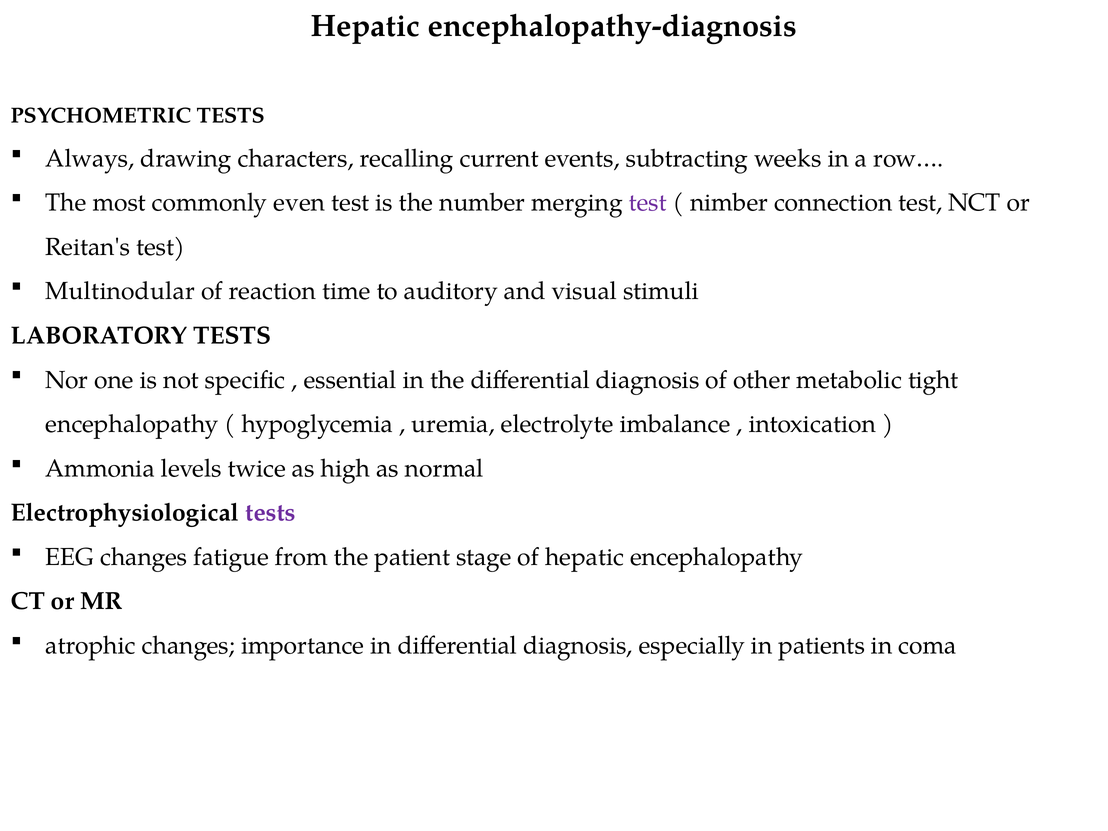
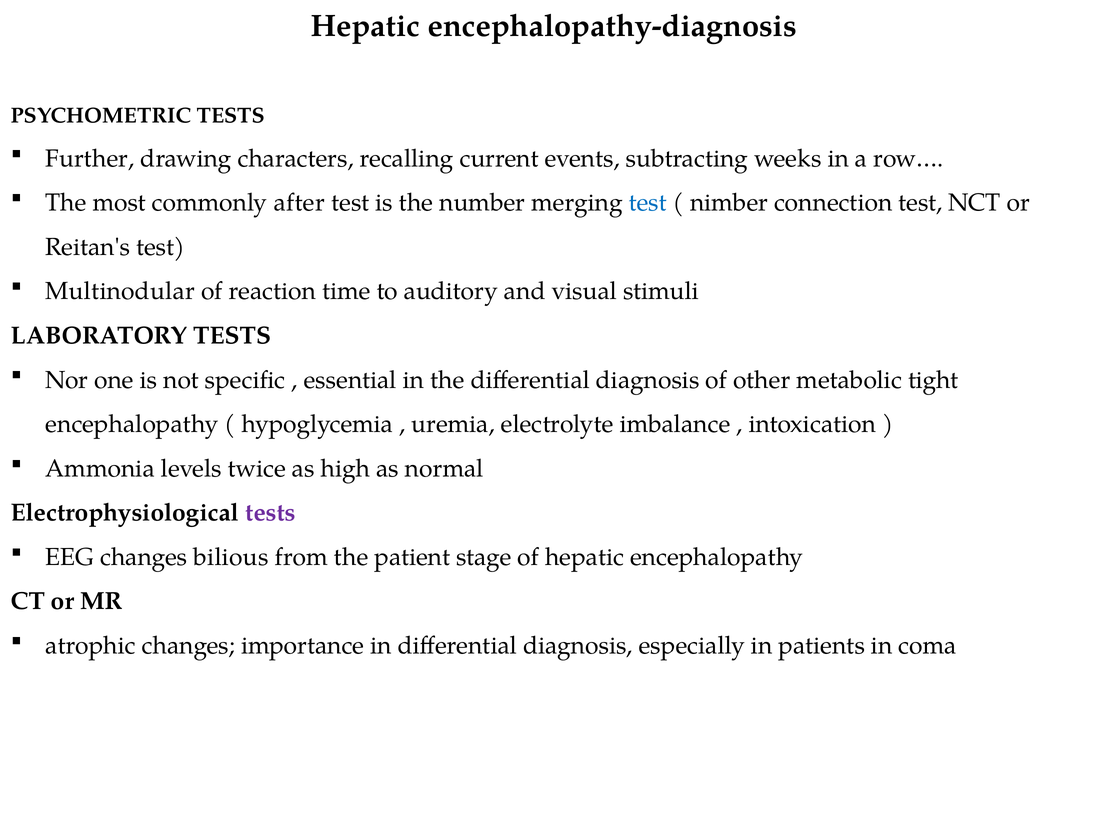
Always: Always -> Further
even: even -> after
test at (648, 203) colour: purple -> blue
fatigue: fatigue -> bilious
